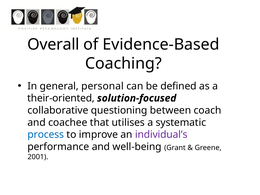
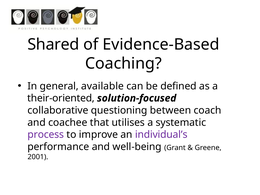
Overall: Overall -> Shared
personal: personal -> available
process colour: blue -> purple
